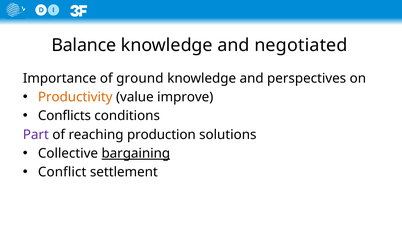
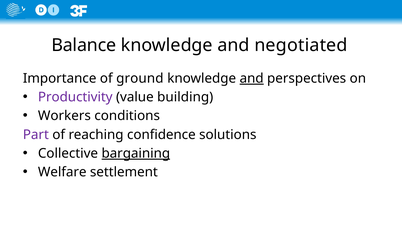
and at (252, 78) underline: none -> present
Productivity colour: orange -> purple
improve: improve -> building
Conflicts: Conflicts -> Workers
production: production -> confidence
Conflict: Conflict -> Welfare
